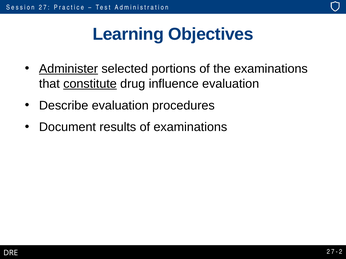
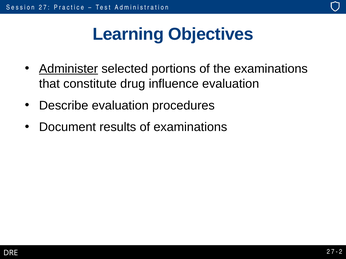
constitute underline: present -> none
